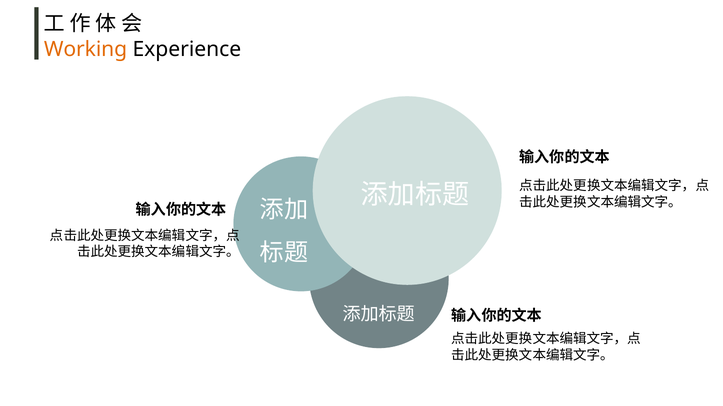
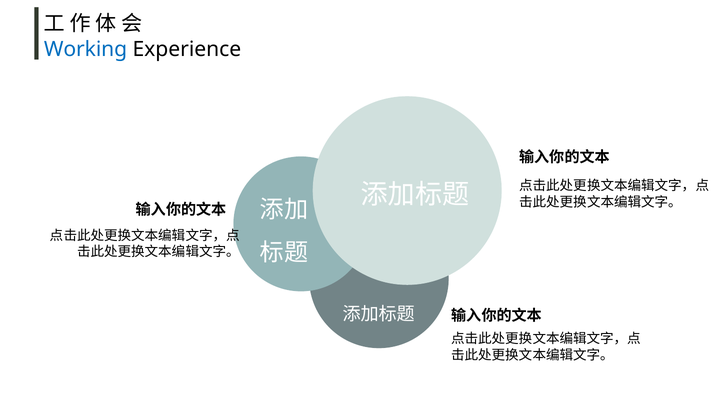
Working colour: orange -> blue
